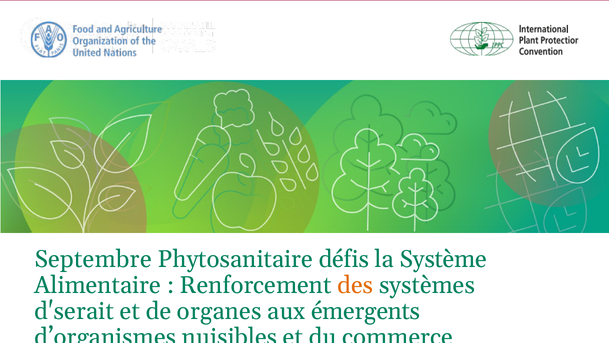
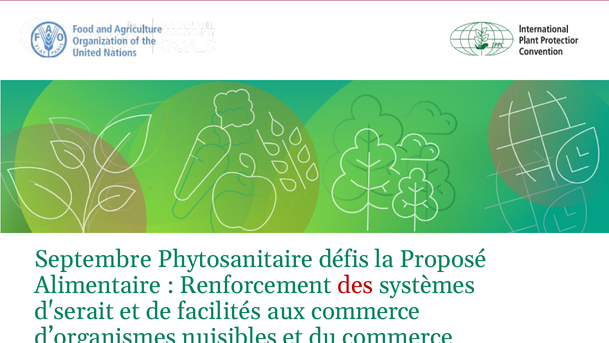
Système: Système -> Proposé
des colour: orange -> red
organes: organes -> facilités
aux émergents: émergents -> commerce
